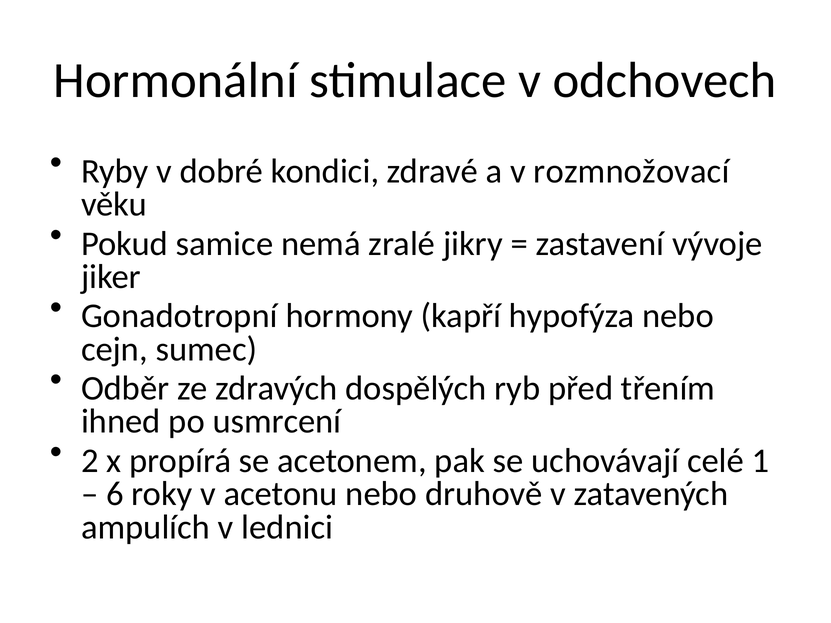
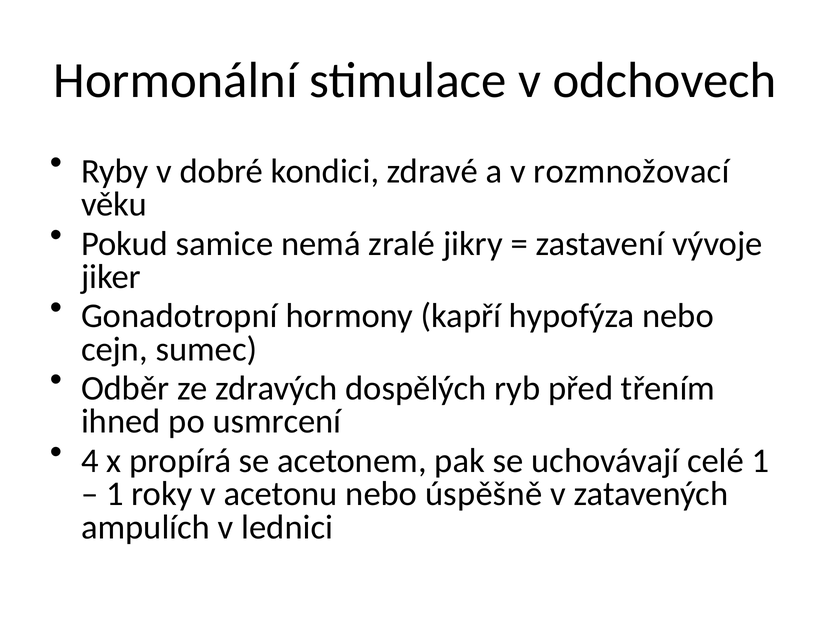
2: 2 -> 4
6 at (115, 494): 6 -> 1
druhově: druhově -> úspěšně
